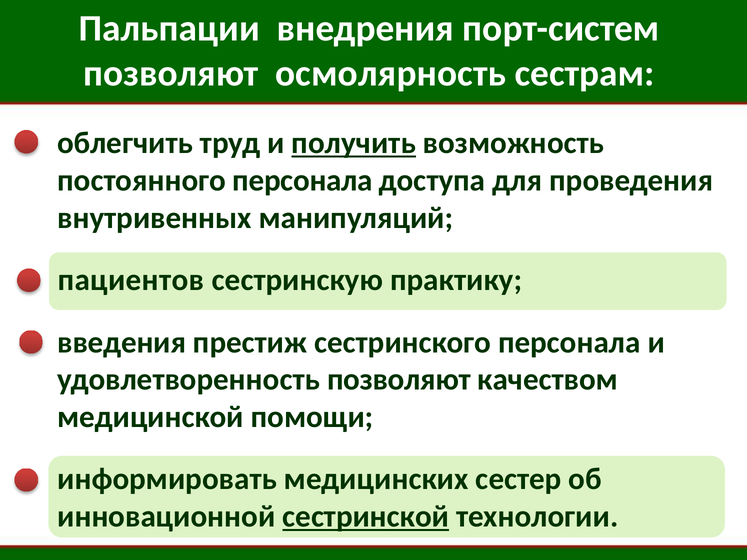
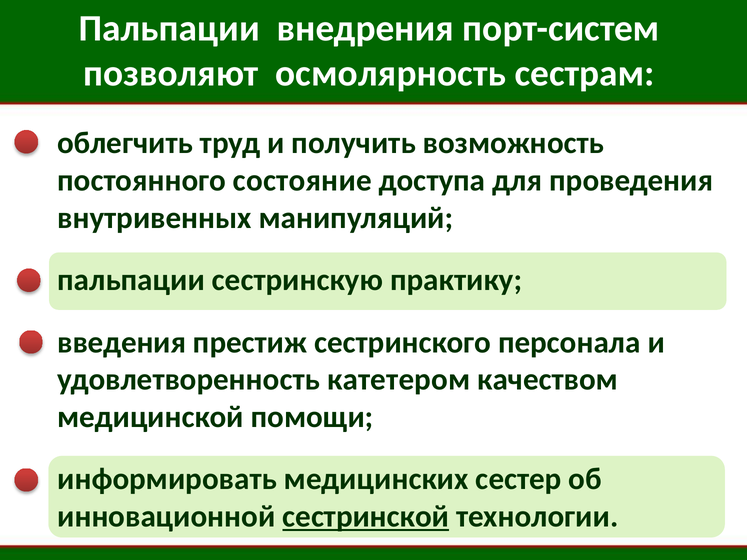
получить underline: present -> none
постоянного персонала: персонала -> состояние
пациентов at (131, 280): пациентов -> пальпации
удовлетворенность позволяют: позволяют -> катетером
